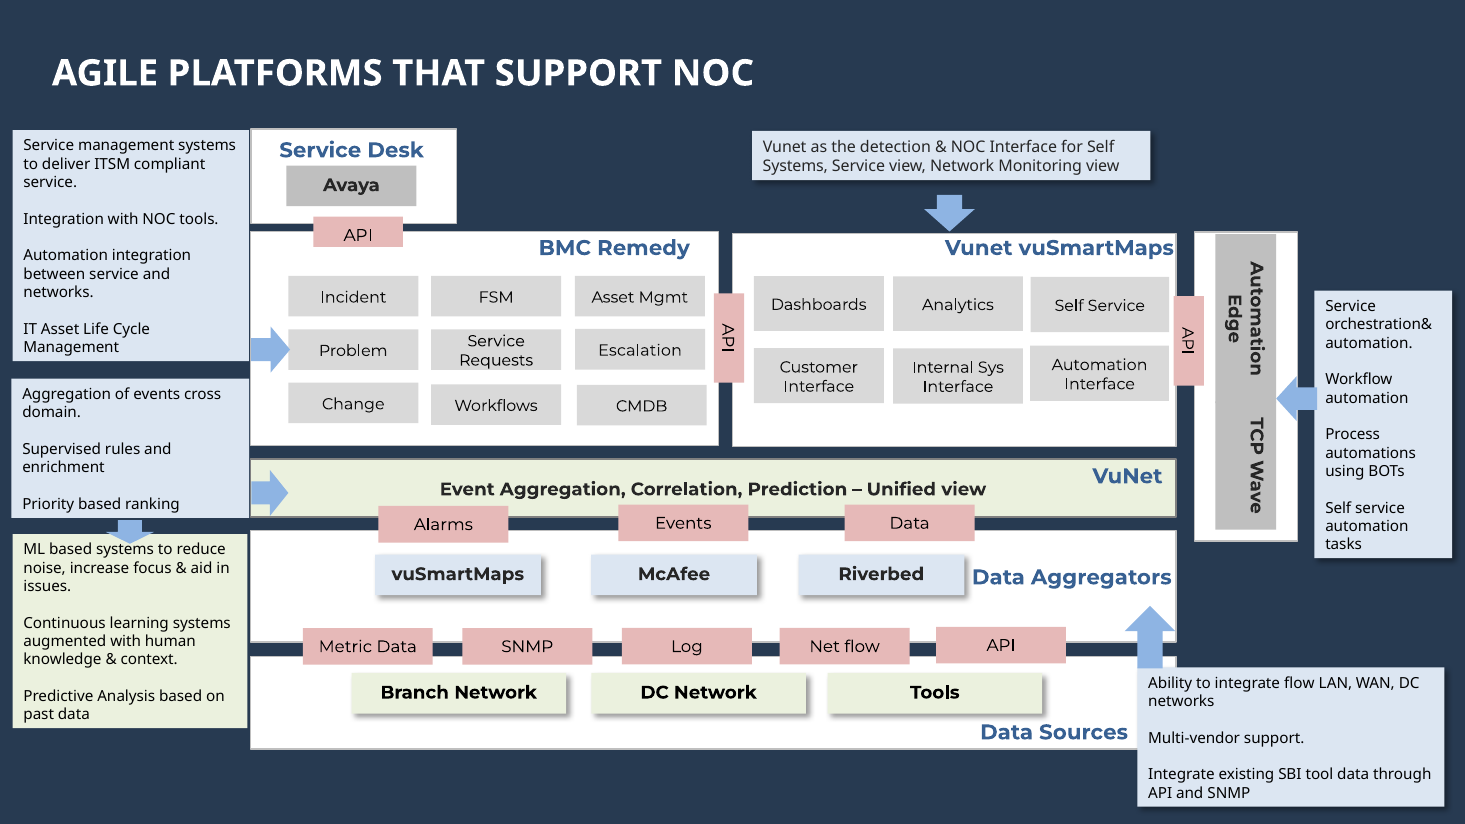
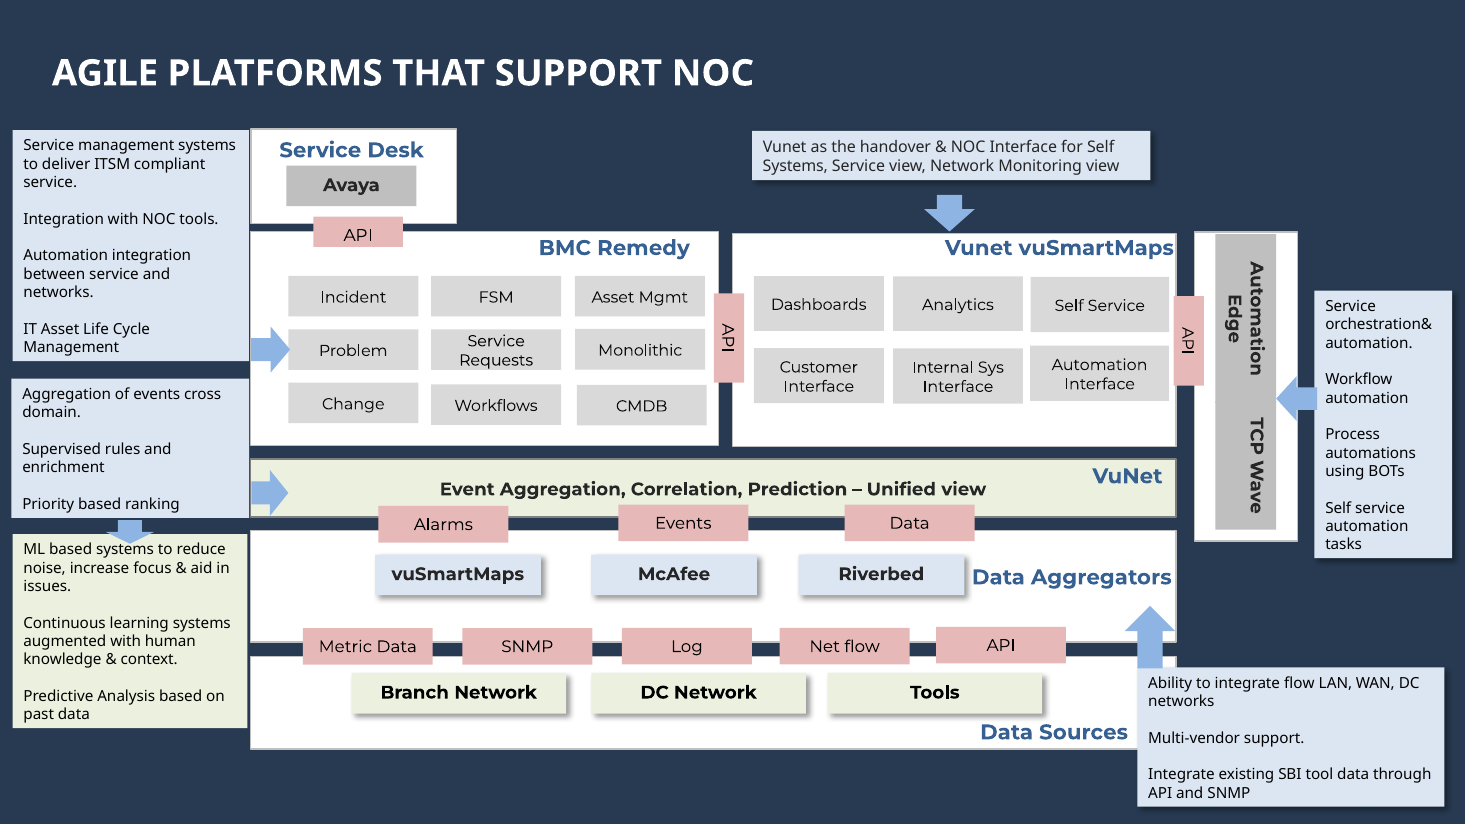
detection: detection -> handover
Escalation: Escalation -> Monolithic
